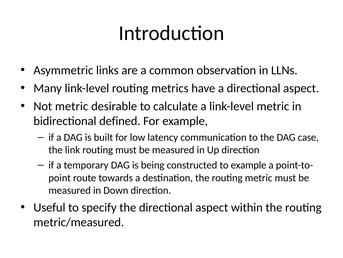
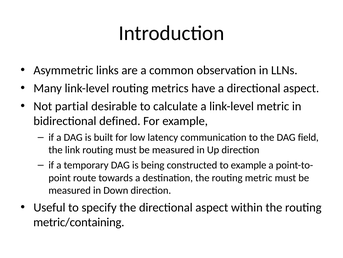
Not metric: metric -> partial
case: case -> field
metric/measured: metric/measured -> metric/containing
